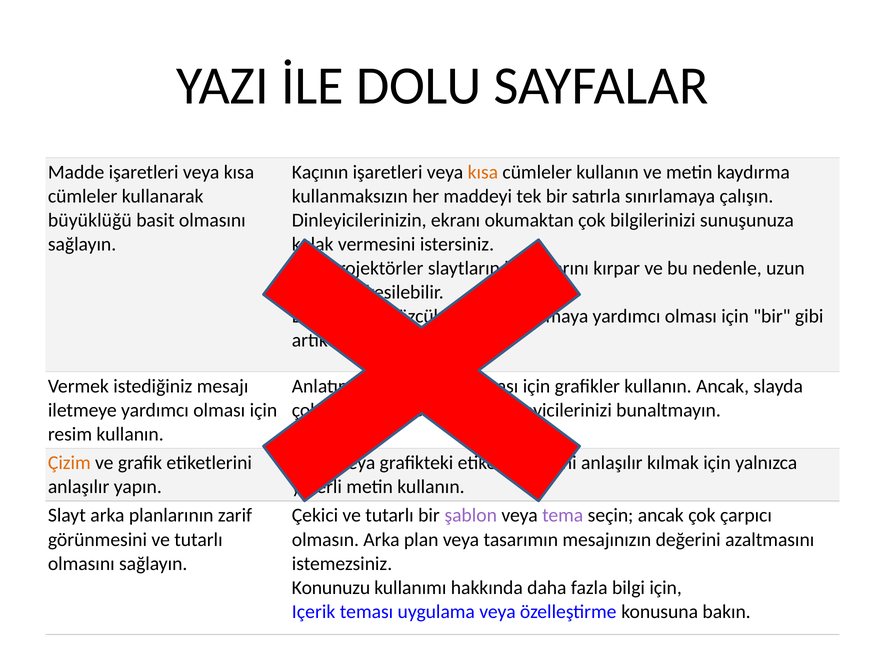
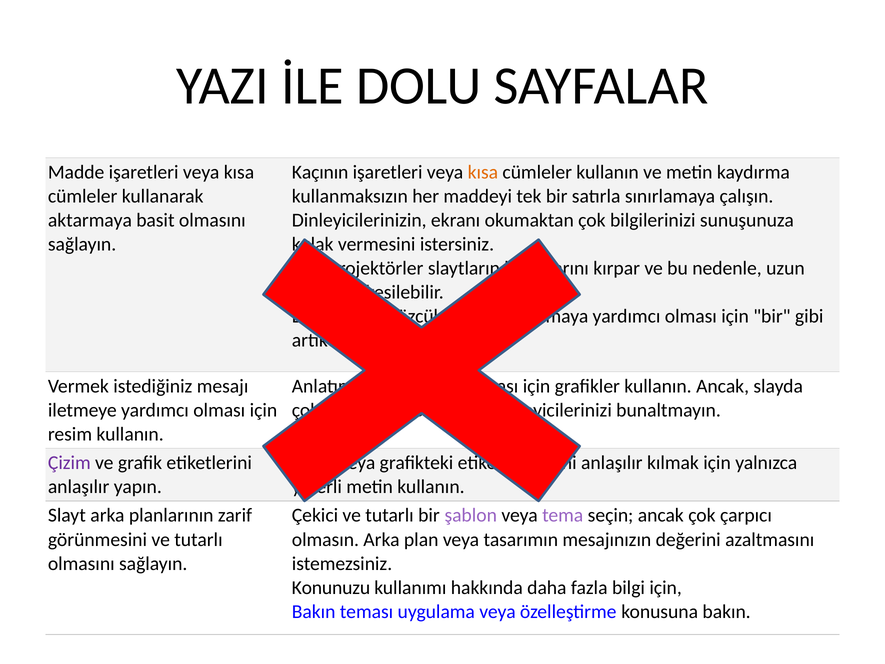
büyüklüğü: büyüklüğü -> aktarmaya
Çizim at (69, 462) colour: orange -> purple
Içerik at (314, 611): Içerik -> Bakın
